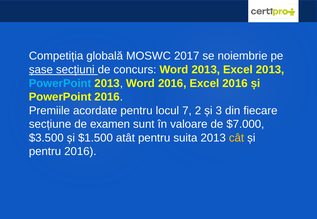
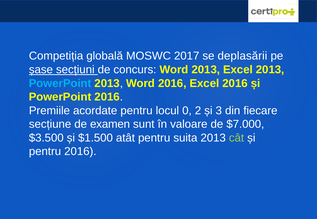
noiembrie: noiembrie -> deplasării
7: 7 -> 0
cât colour: yellow -> light green
